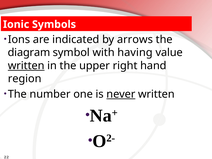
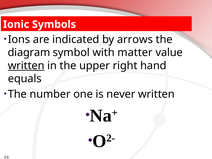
having: having -> matter
region: region -> equals
never underline: present -> none
